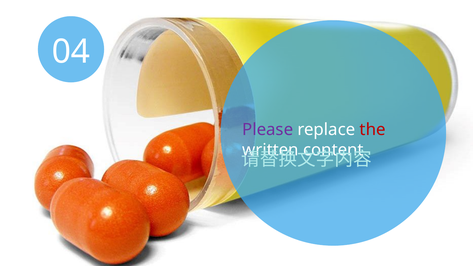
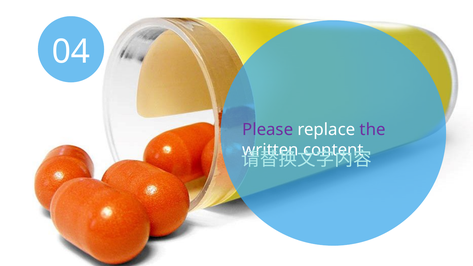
the colour: red -> purple
